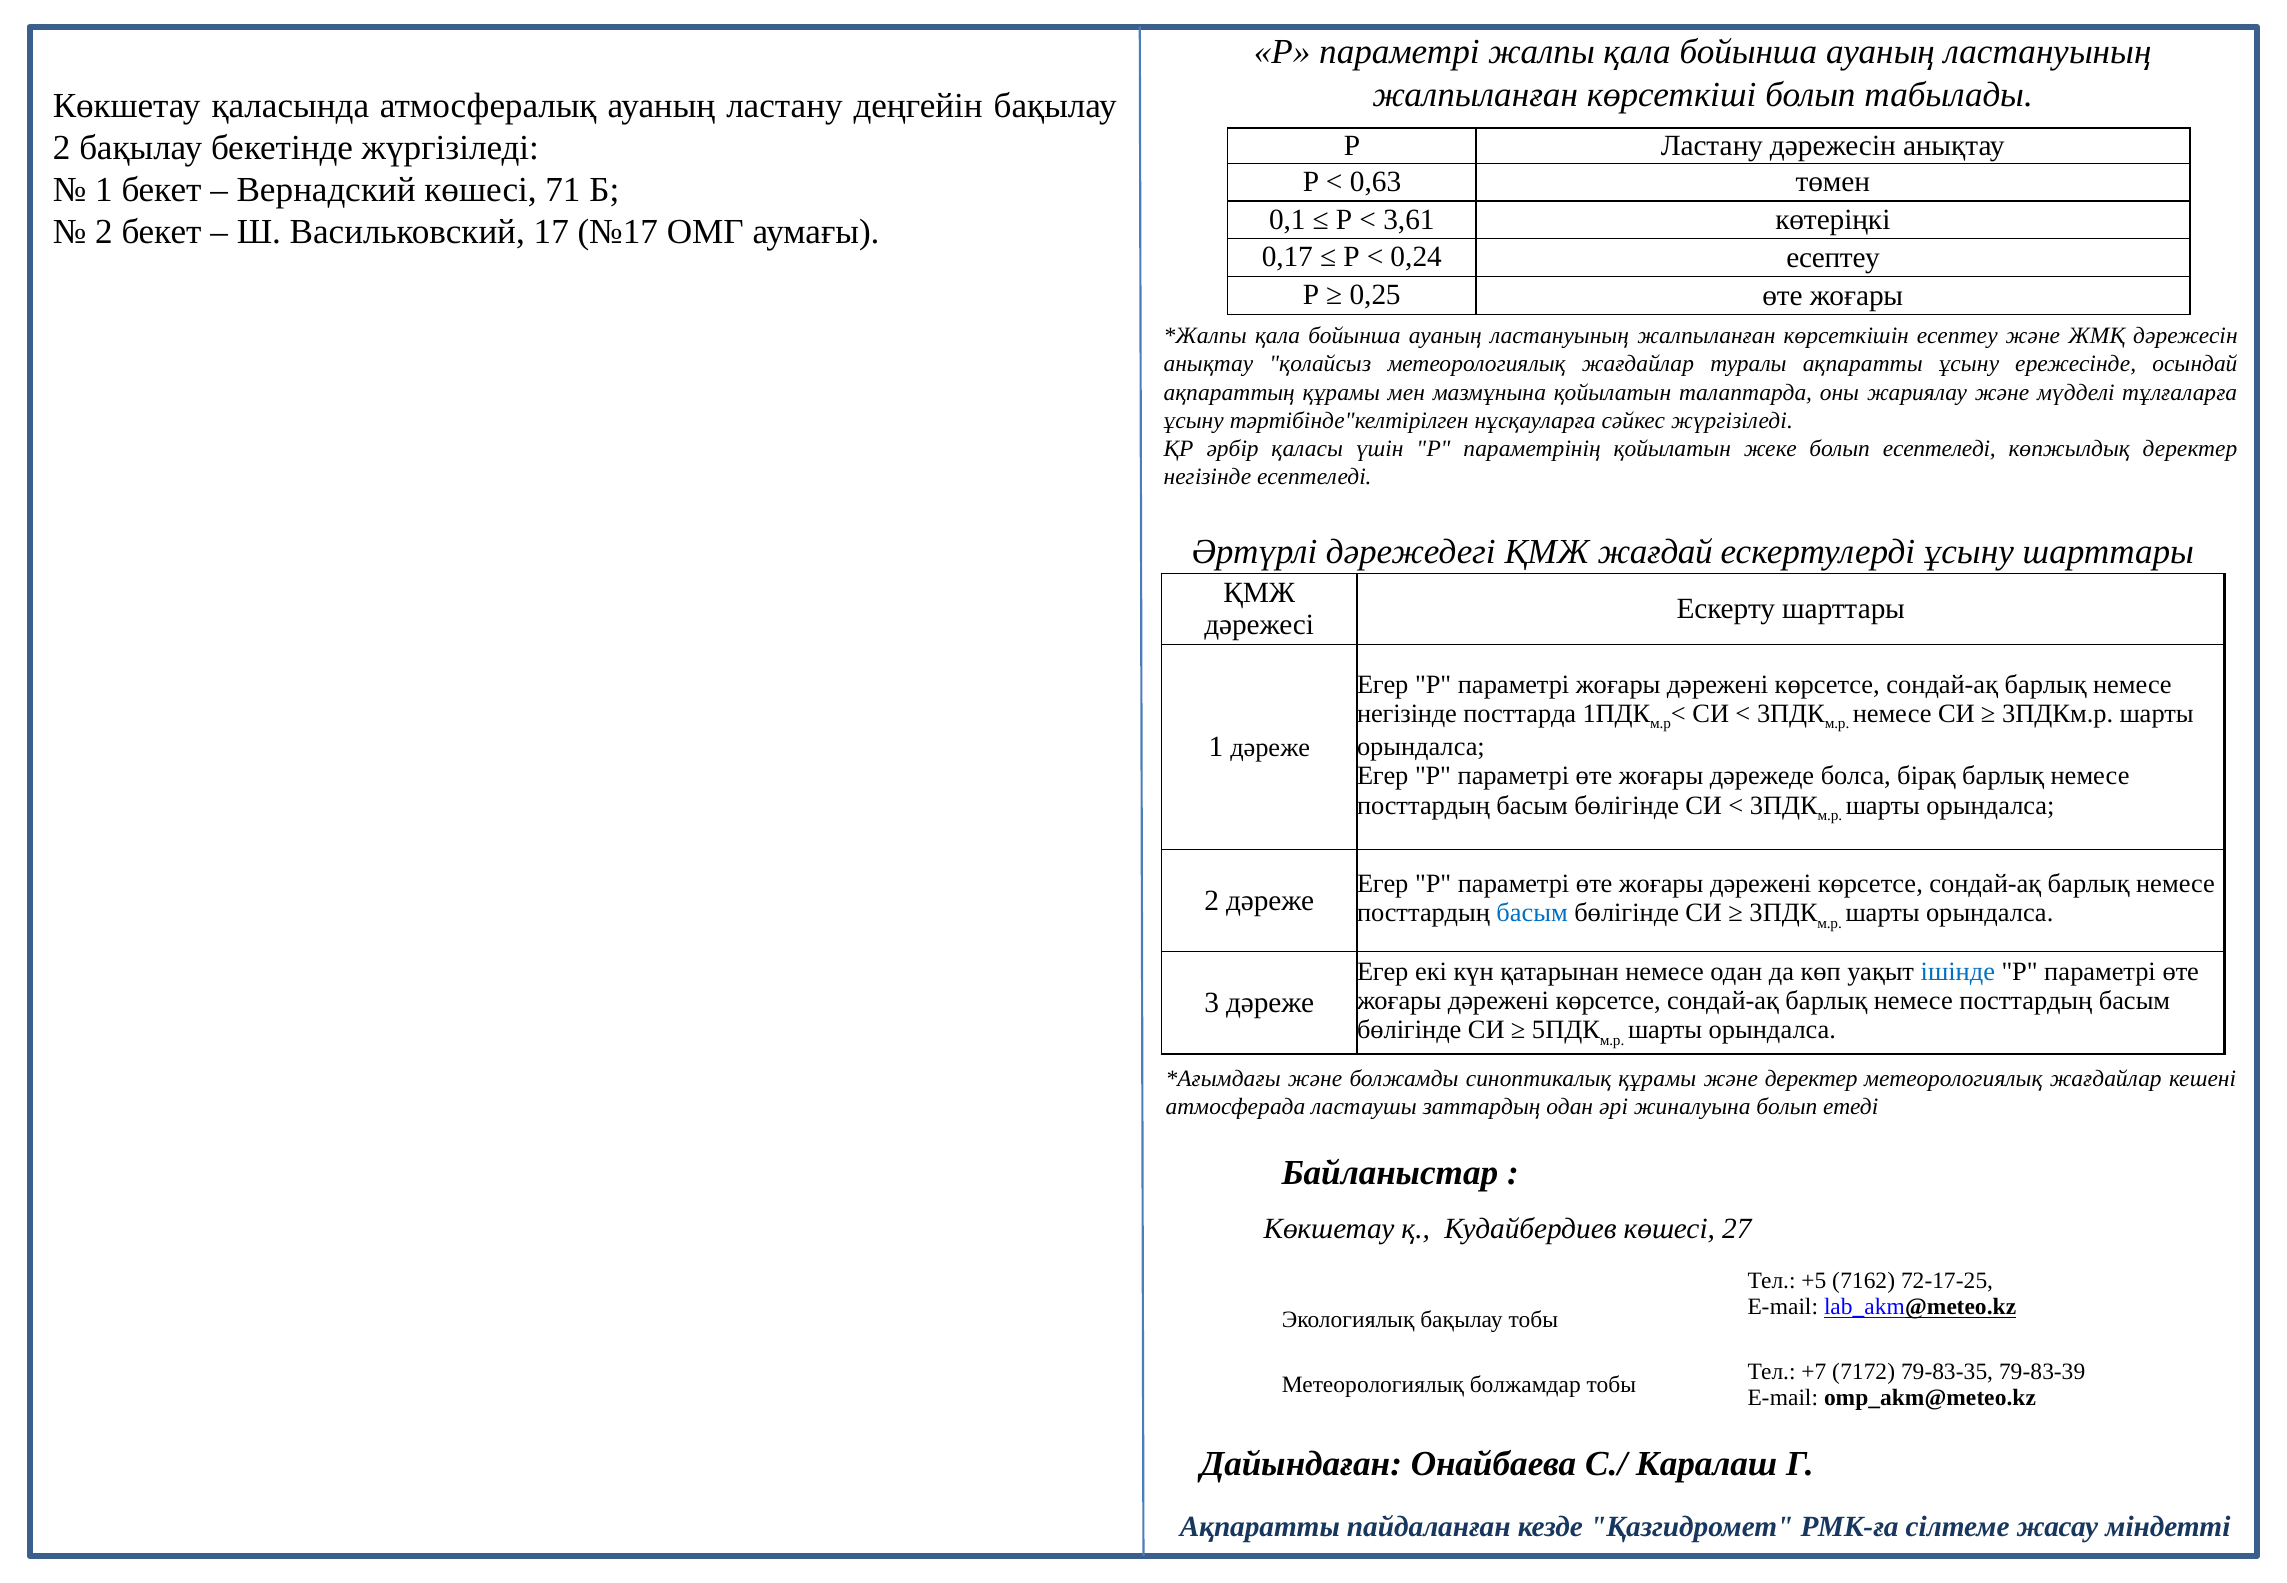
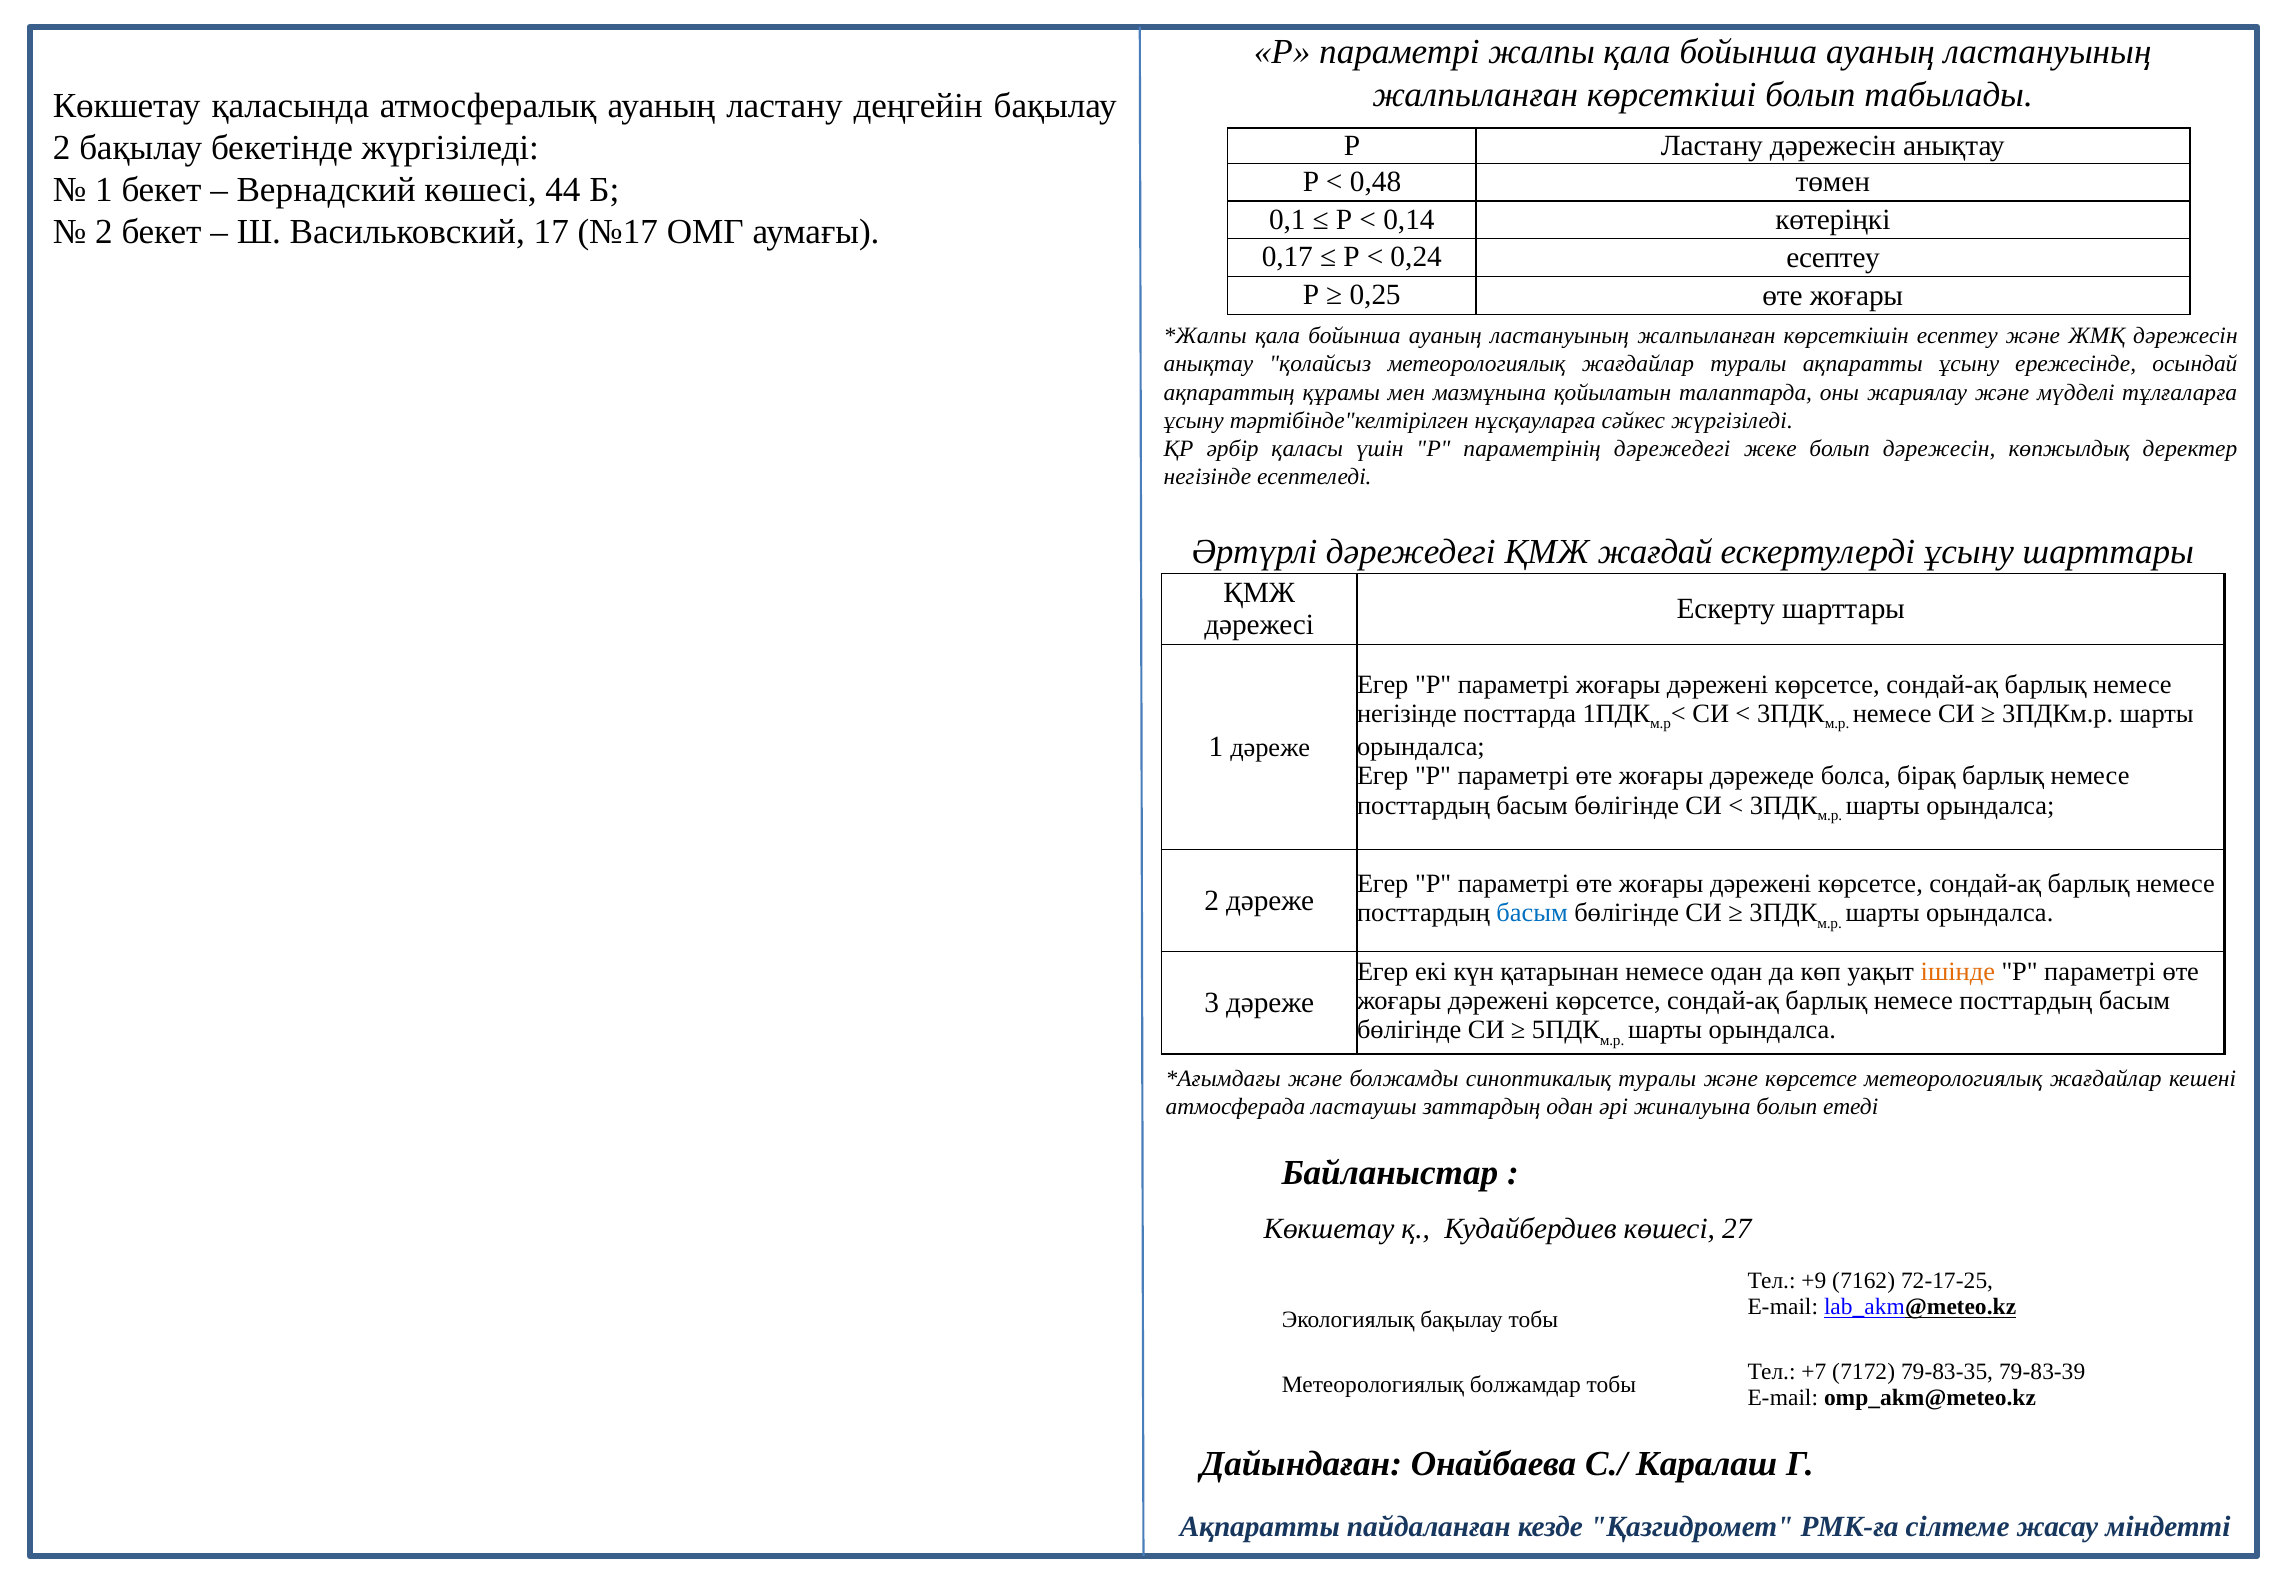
0,63: 0,63 -> 0,48
71: 71 -> 44
3,61: 3,61 -> 0,14
параметрінің қойылатын: қойылатын -> дәрежедегі
болып есептеледі: есептеледі -> дәрежесін
ішінде colour: blue -> orange
синоптикалық құрамы: құрамы -> туралы
және деректер: деректер -> көрсетсе
+5: +5 -> +9
